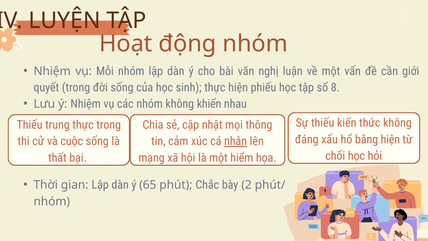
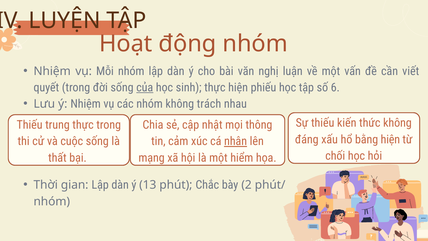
giới: giới -> viết
của underline: none -> present
8: 8 -> 6
khiến: khiến -> trách
65: 65 -> 13
